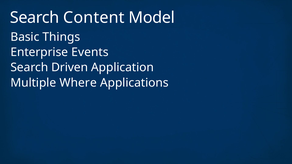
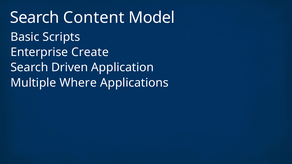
Things: Things -> Scripts
Events: Events -> Create
